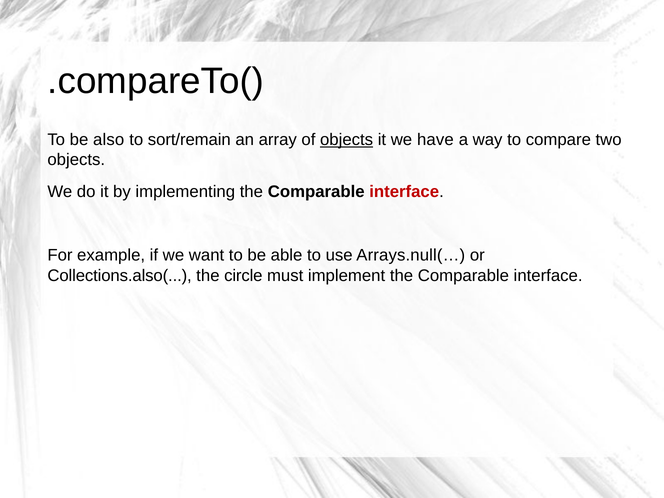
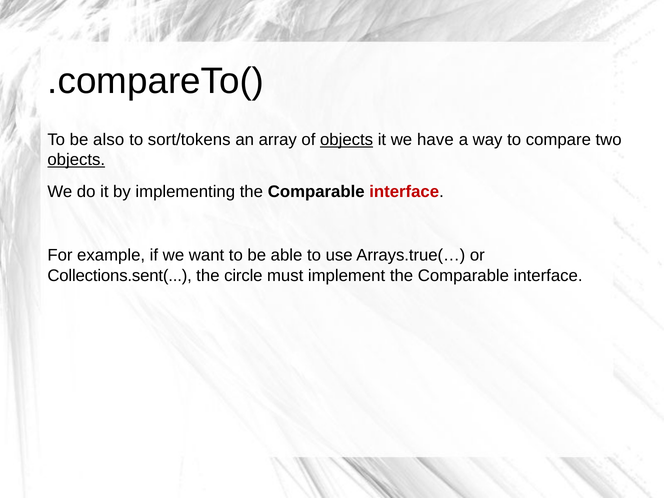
sort/remain: sort/remain -> sort/tokens
objects at (76, 160) underline: none -> present
Arrays.null(…: Arrays.null(… -> Arrays.true(…
Collections.also(: Collections.also( -> Collections.sent(
